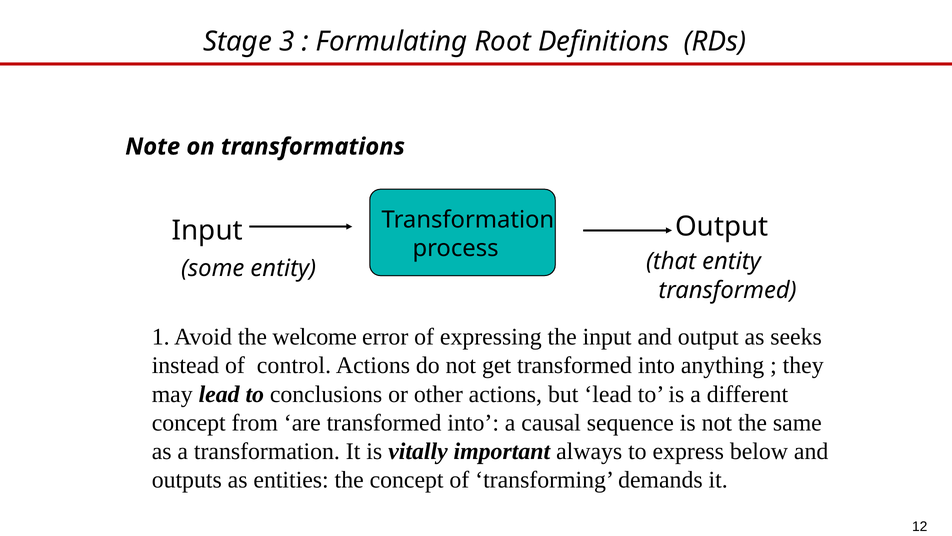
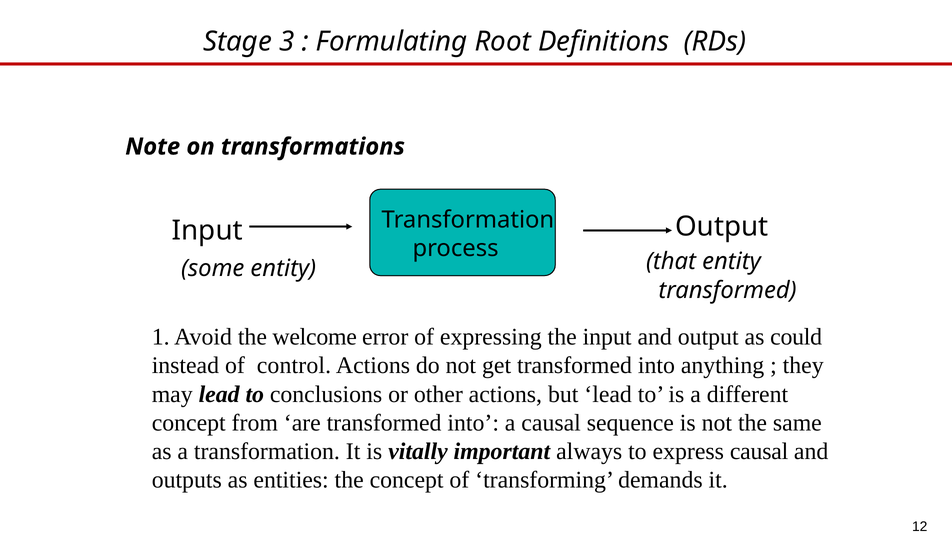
seeks: seeks -> could
express below: below -> causal
